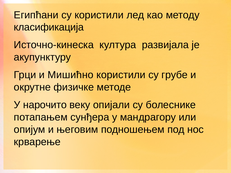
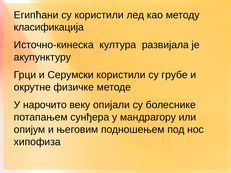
Мишићно: Мишићно -> Серумски
крварење: крварење -> хипофиза
